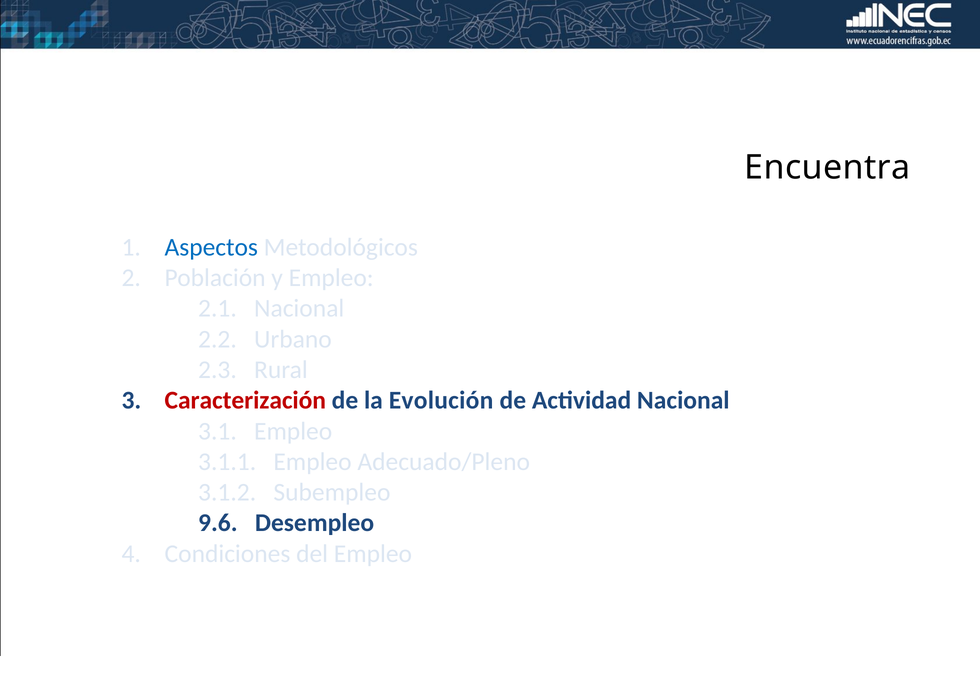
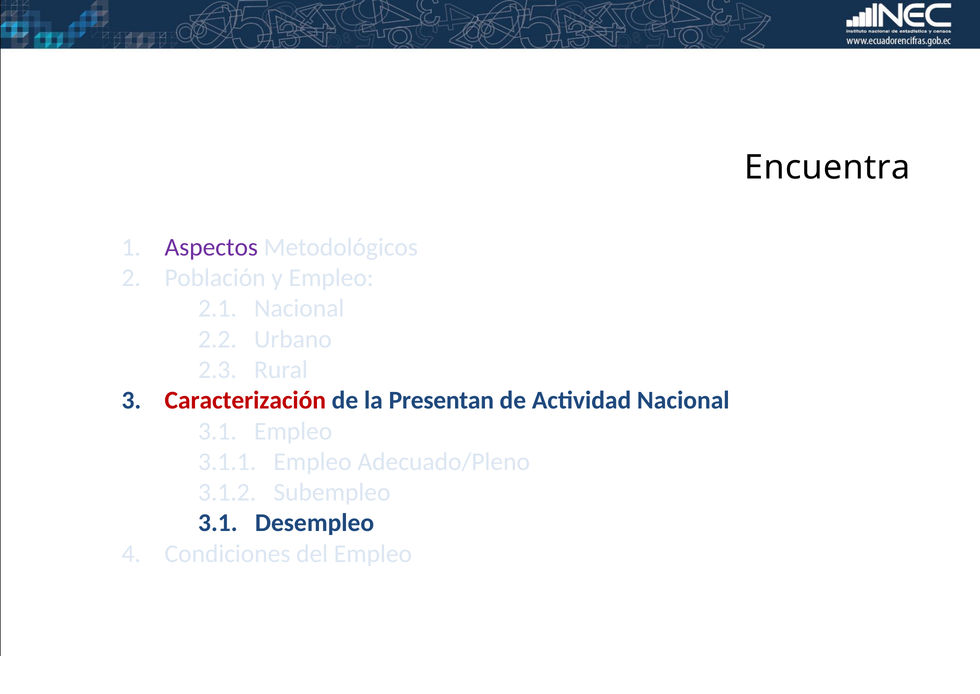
Aspectos colour: blue -> purple
Evolución: Evolución -> Presentan
9.6 at (218, 523): 9.6 -> 3.1
